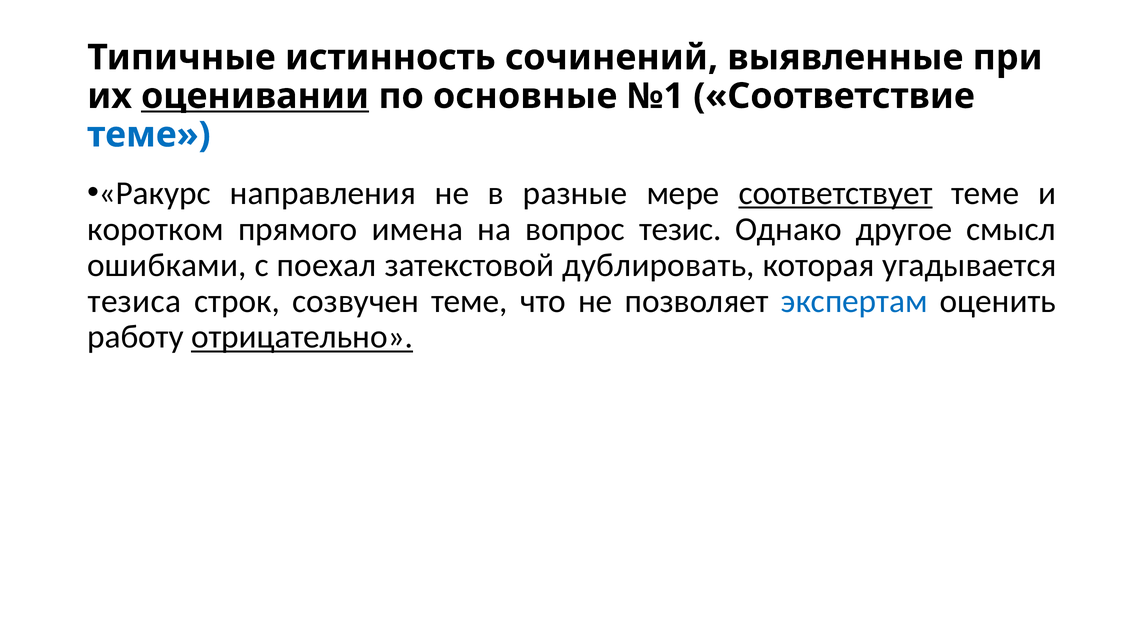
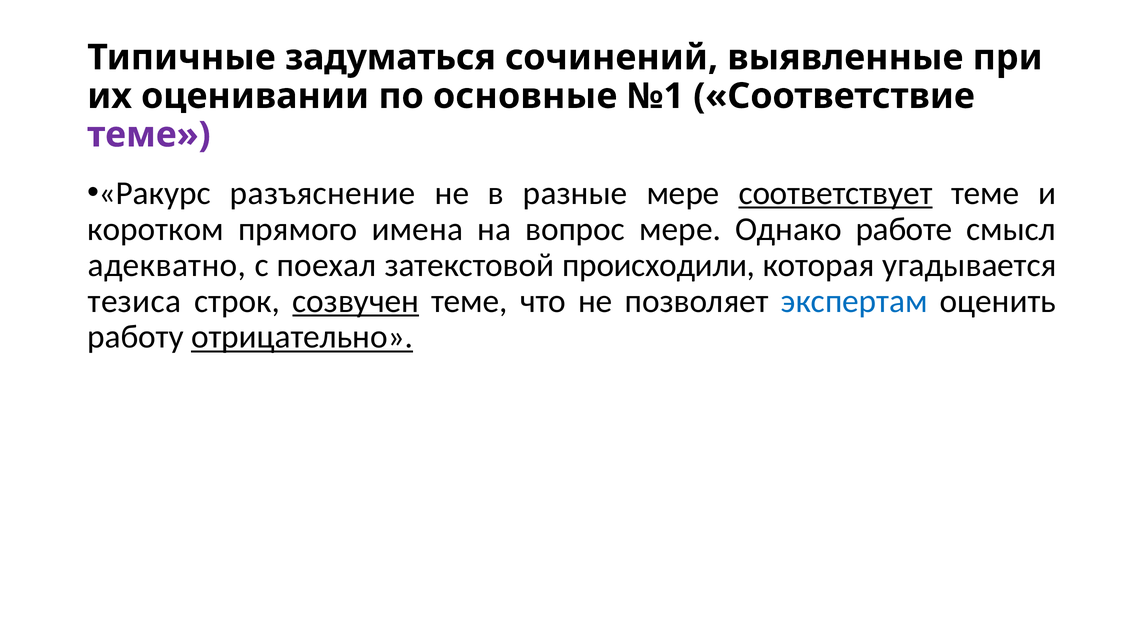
истинность: истинность -> задуматься
оценивании underline: present -> none
теме at (149, 135) colour: blue -> purple
направления: направления -> разъяснение
вопрос тезис: тезис -> мере
другое: другое -> работе
ошибками: ошибками -> адекватно
дублировать: дублировать -> происходили
созвучен underline: none -> present
